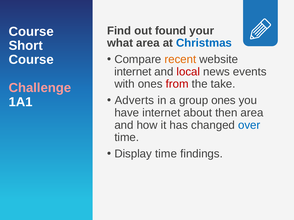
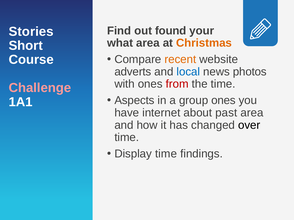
Course at (31, 32): Course -> Stories
Christmas colour: blue -> orange
internet at (133, 72): internet -> adverts
local colour: red -> blue
events: events -> photos
the take: take -> time
Adverts: Adverts -> Aspects
then: then -> past
over colour: blue -> black
